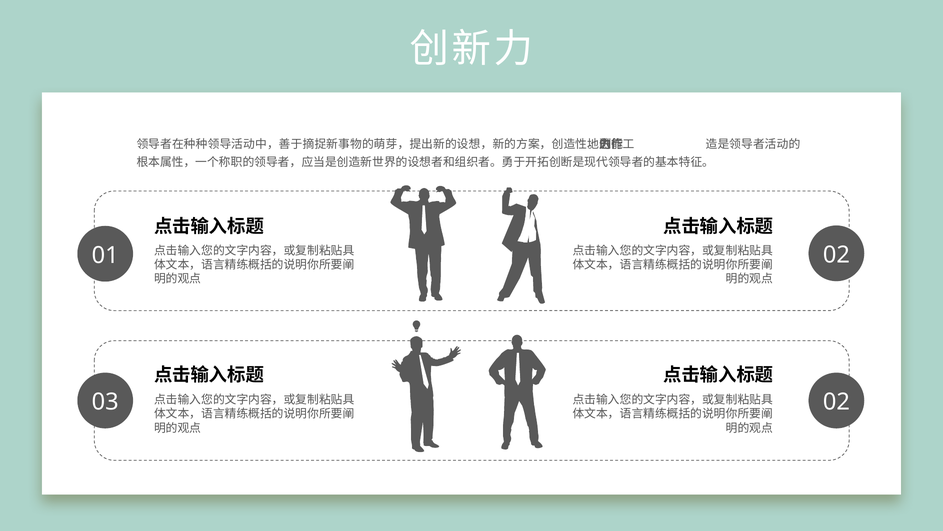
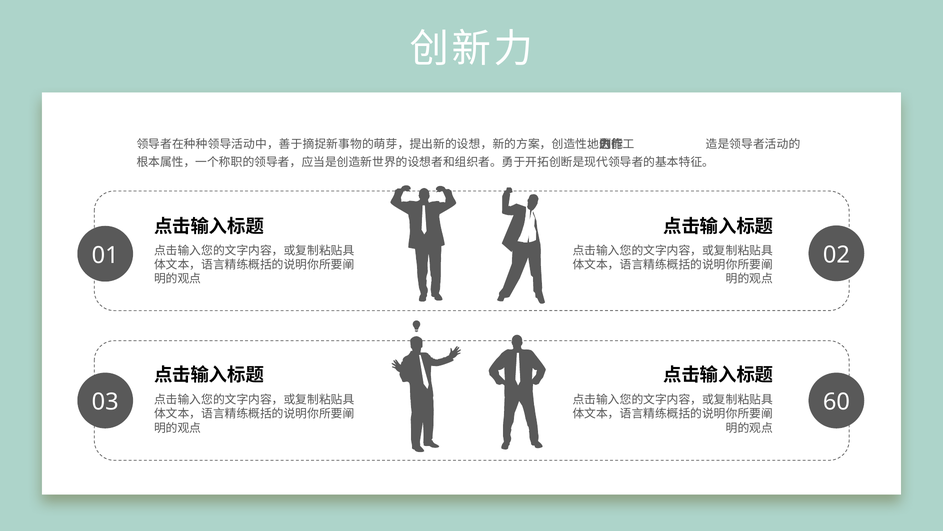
03 02: 02 -> 60
